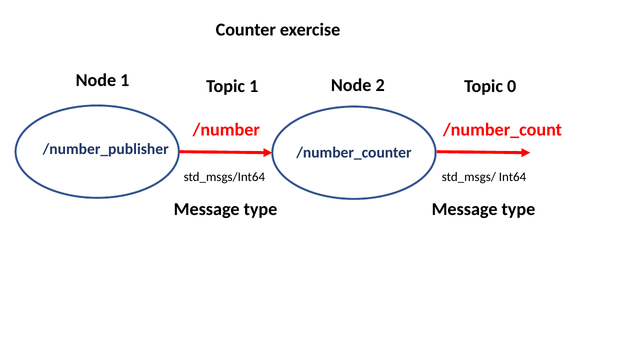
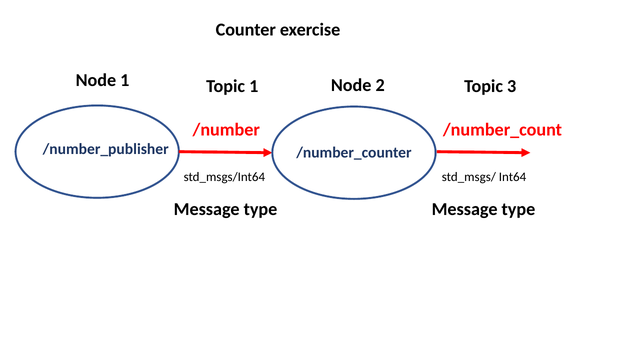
0: 0 -> 3
